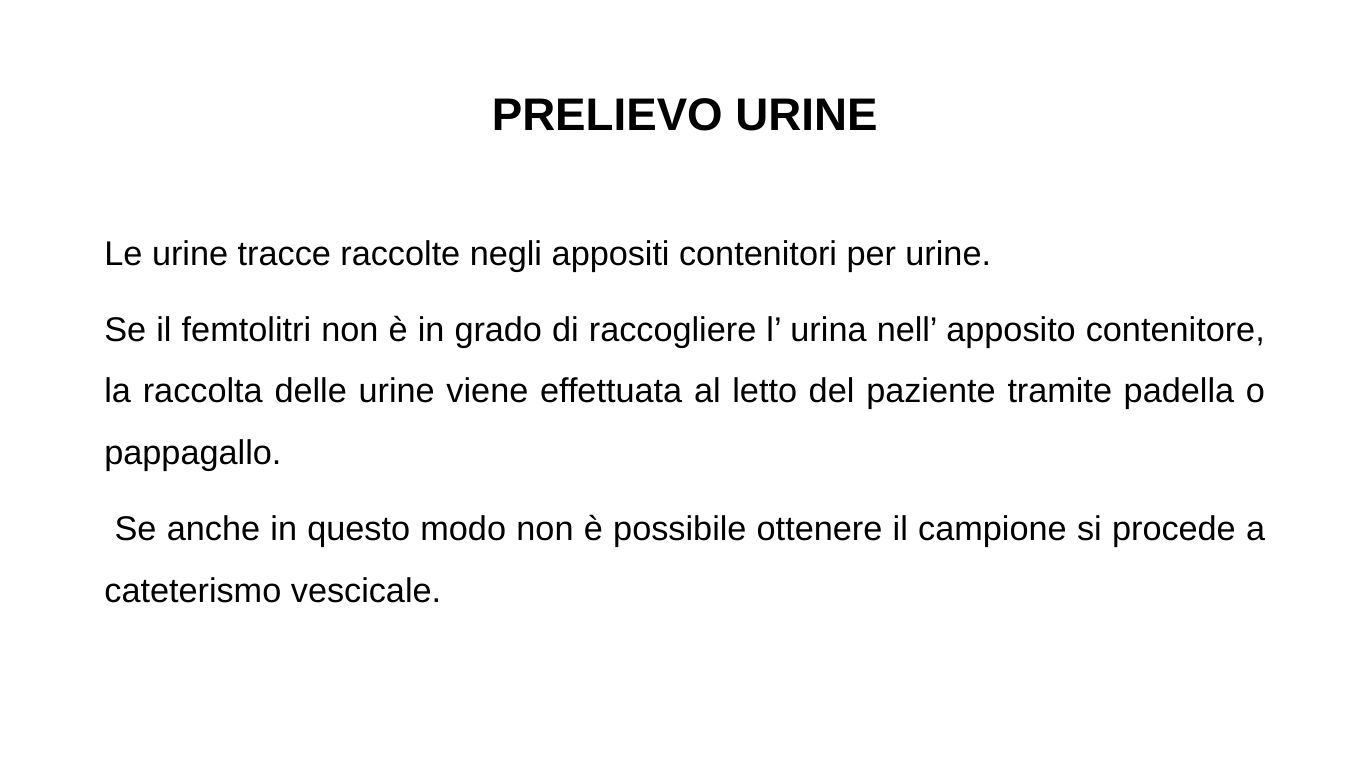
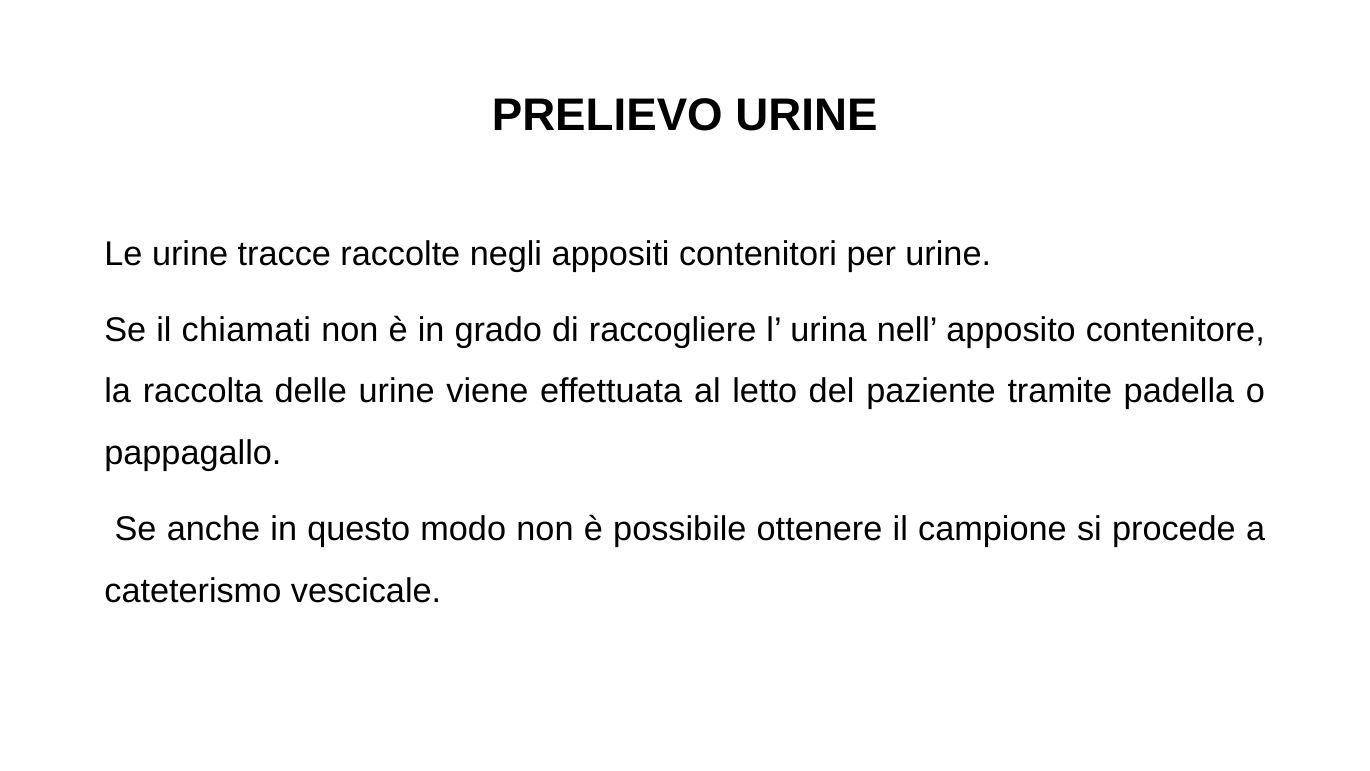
femtolitri: femtolitri -> chiamati
